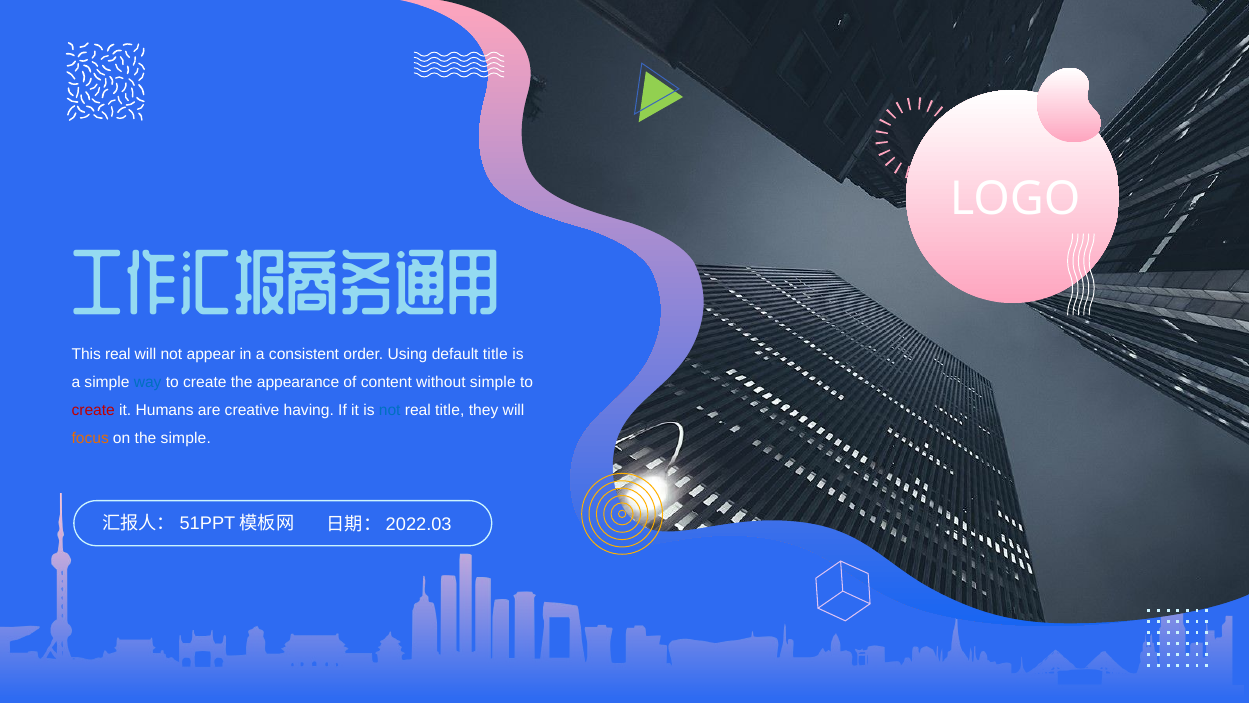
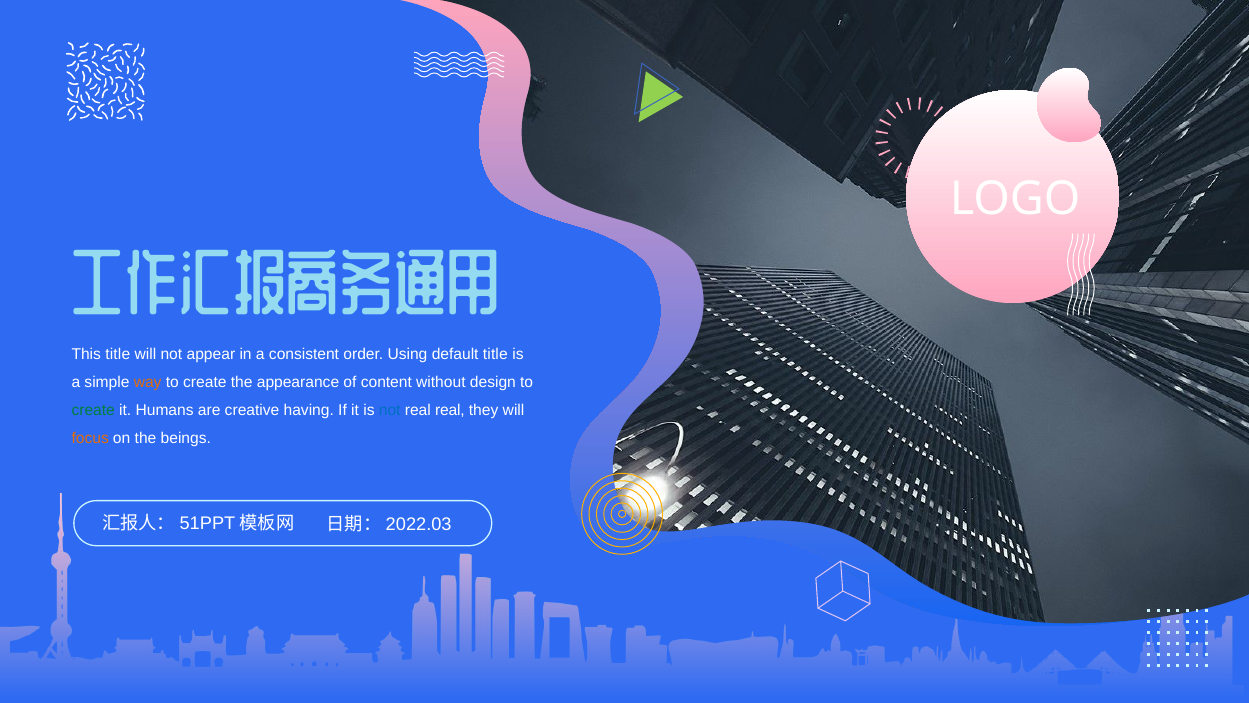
This real: real -> title
way colour: blue -> orange
without simple: simple -> design
create at (93, 410) colour: red -> green
real title: title -> real
the simple: simple -> beings
